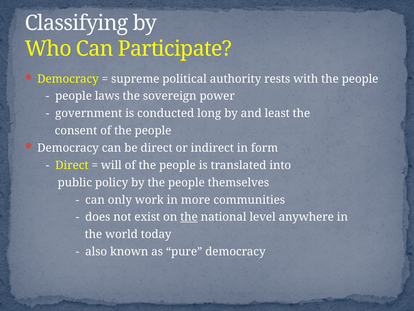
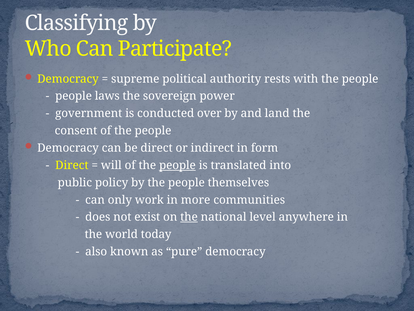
long: long -> over
least: least -> land
people at (177, 165) underline: none -> present
